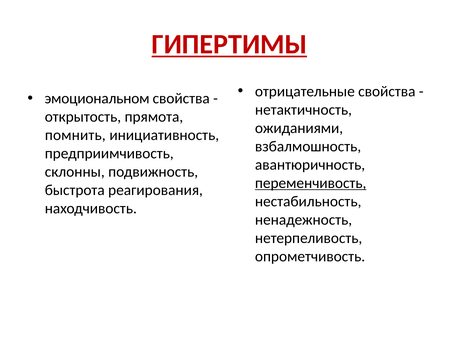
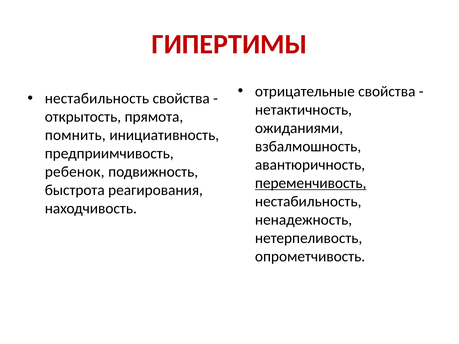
ГИПЕРТИМЫ underline: present -> none
эмоциональном at (97, 99): эмоциональном -> нестабильность
склонны: склонны -> ребенок
